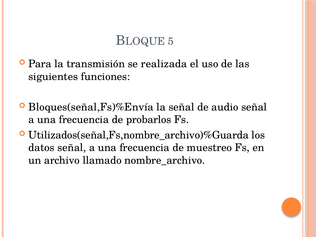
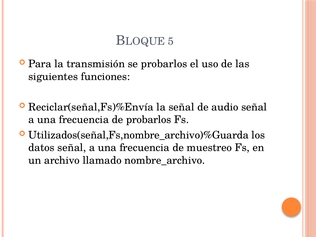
se realizada: realizada -> probarlos
Bloques(señal,Fs)%Envía: Bloques(señal,Fs)%Envía -> Reciclar(señal,Fs)%Envía
